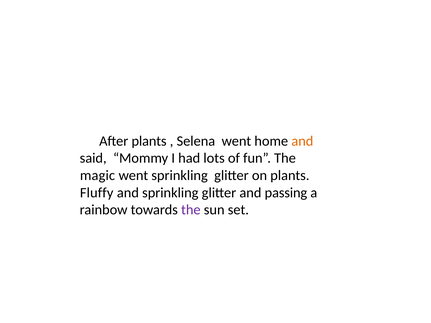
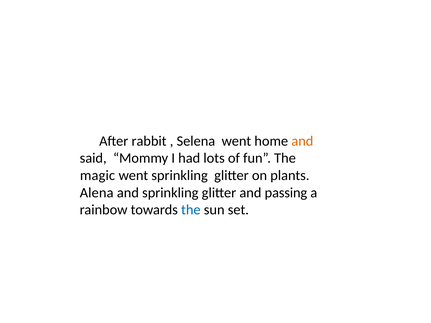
After plants: plants -> rabbit
Fluffy: Fluffy -> Alena
the at (191, 210) colour: purple -> blue
